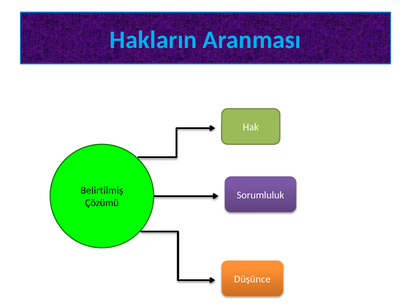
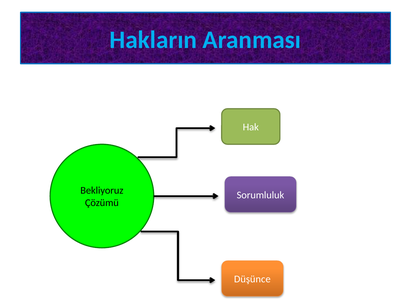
Belirtilmiş: Belirtilmiş -> Bekliyoruz
